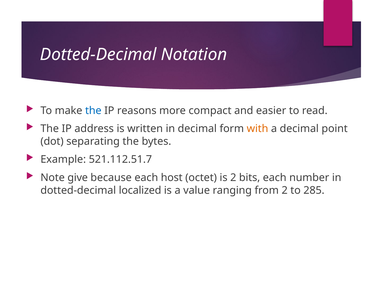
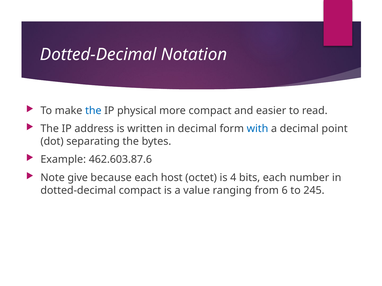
reasons: reasons -> physical
with colour: orange -> blue
521.112.51.7: 521.112.51.7 -> 462.603.87.6
is 2: 2 -> 4
dotted-decimal localized: localized -> compact
from 2: 2 -> 6
285: 285 -> 245
